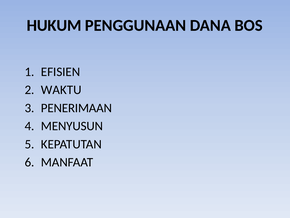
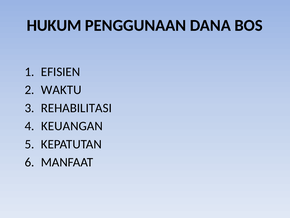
PENERIMAAN: PENERIMAAN -> REHABILITASI
MENYUSUN: MENYUSUN -> KEUANGAN
